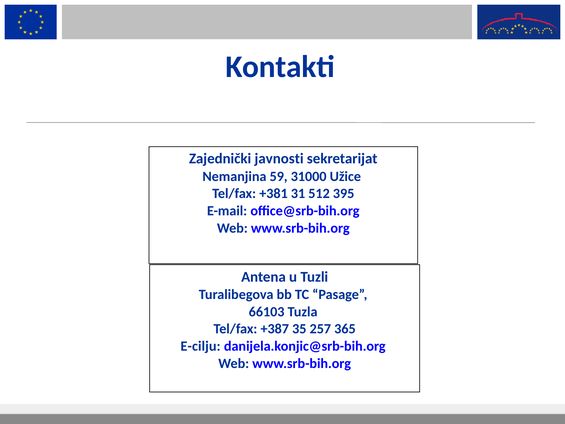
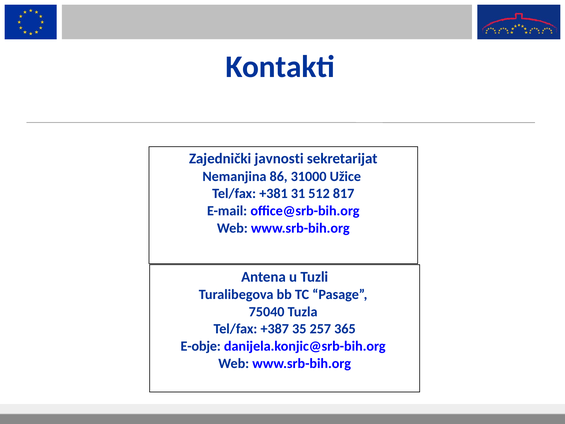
59: 59 -> 86
395: 395 -> 817
66103: 66103 -> 75040
E-cilju: E-cilju -> E-obje
